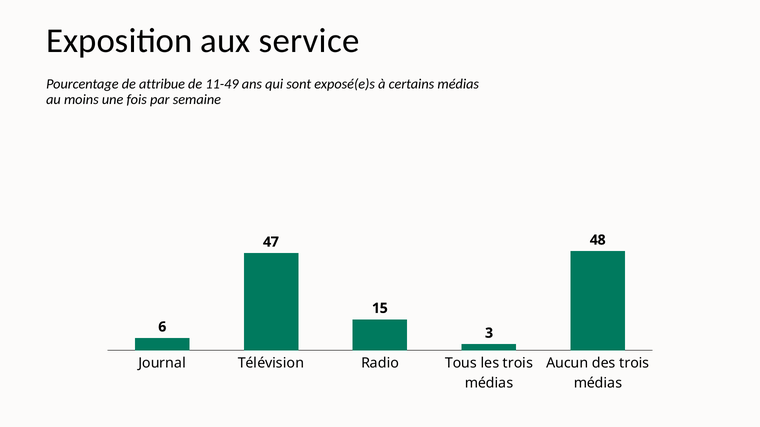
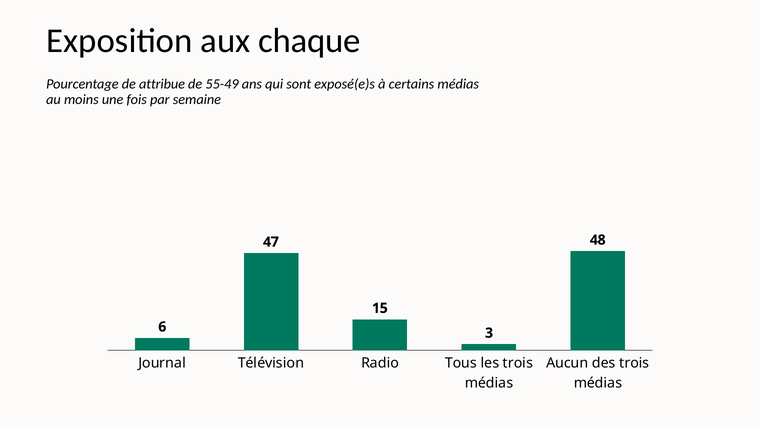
service: service -> chaque
11-49: 11-49 -> 55-49
